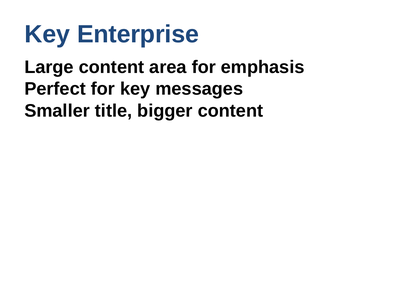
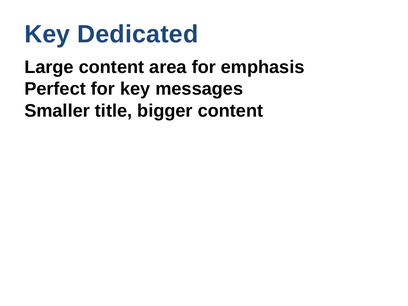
Enterprise: Enterprise -> Dedicated
